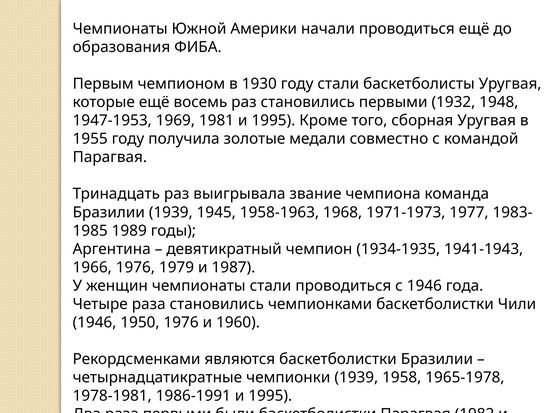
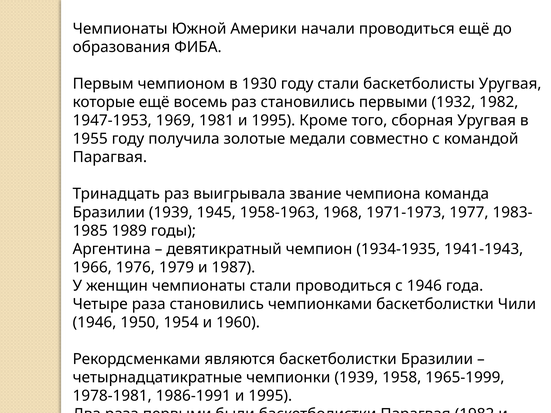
1932 1948: 1948 -> 1982
1950 1976: 1976 -> 1954
1965-1978: 1965-1978 -> 1965-1999
